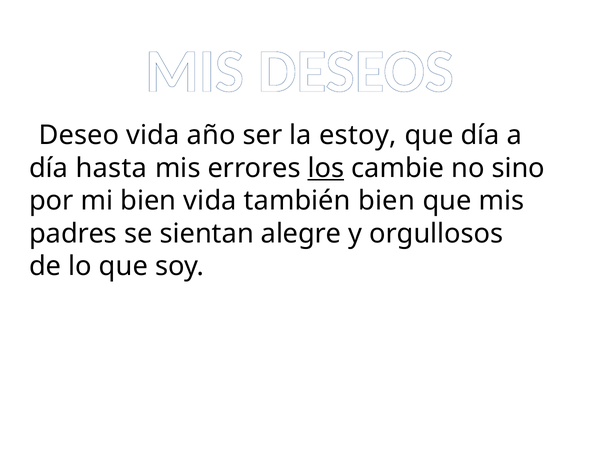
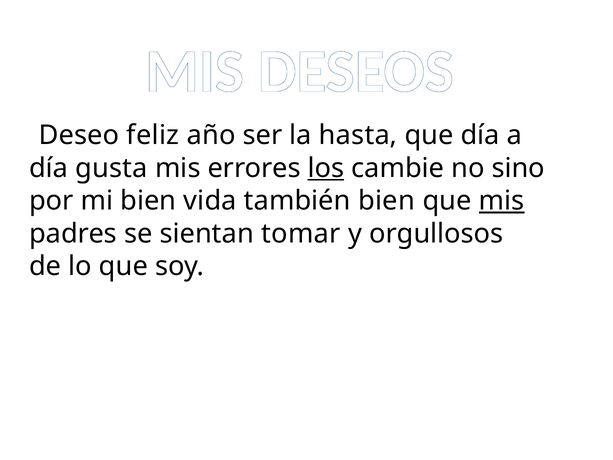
Deseo vida: vida -> feliz
estoy: estoy -> hasta
hasta: hasta -> gusta
mis at (502, 201) underline: none -> present
alegre: alegre -> tomar
